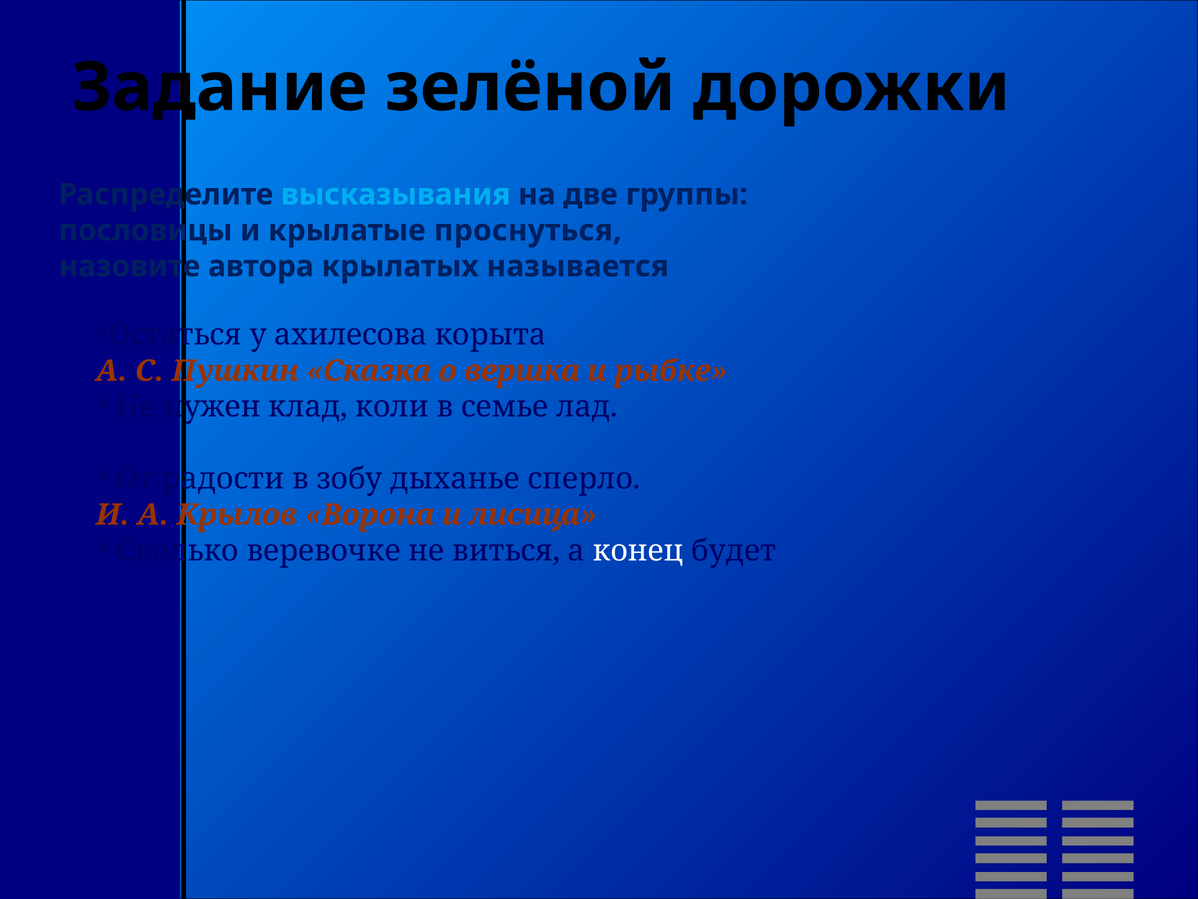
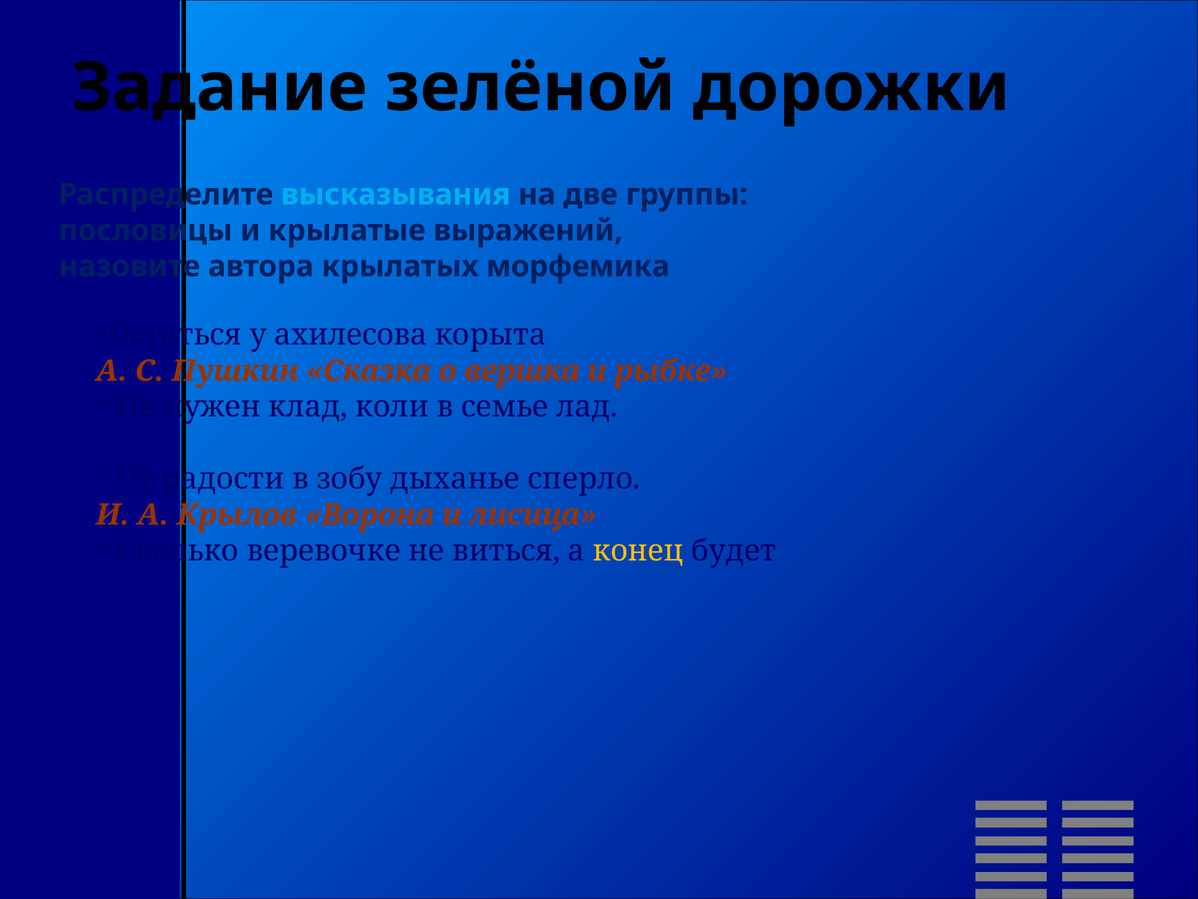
проснуться: проснуться -> выражений
называется: называется -> морфемика
конец colour: white -> yellow
